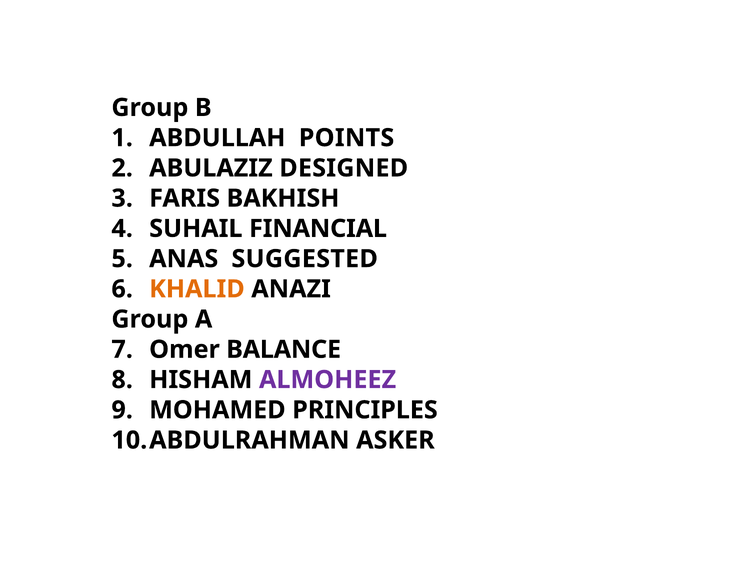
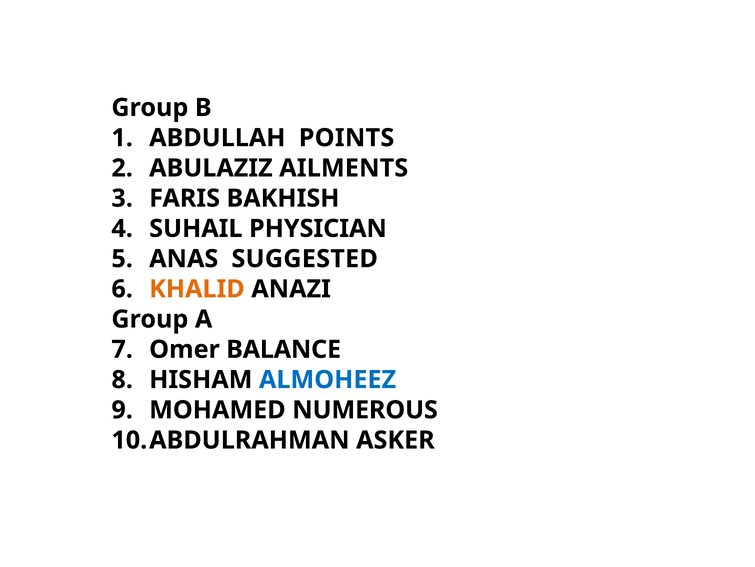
DESIGNED: DESIGNED -> AILMENTS
FINANCIAL: FINANCIAL -> PHYSICIAN
ALMOHEEZ colour: purple -> blue
PRINCIPLES: PRINCIPLES -> NUMEROUS
